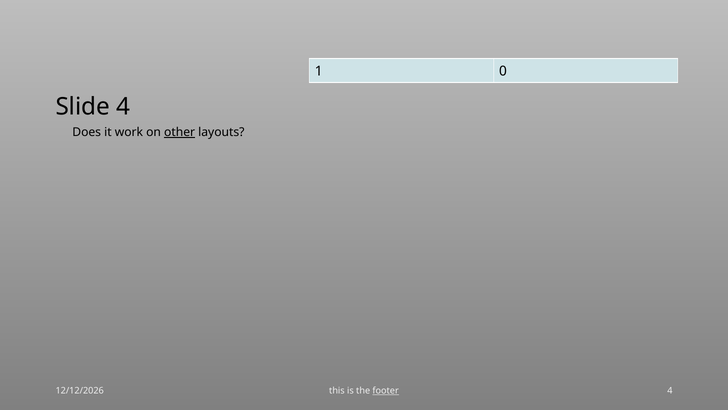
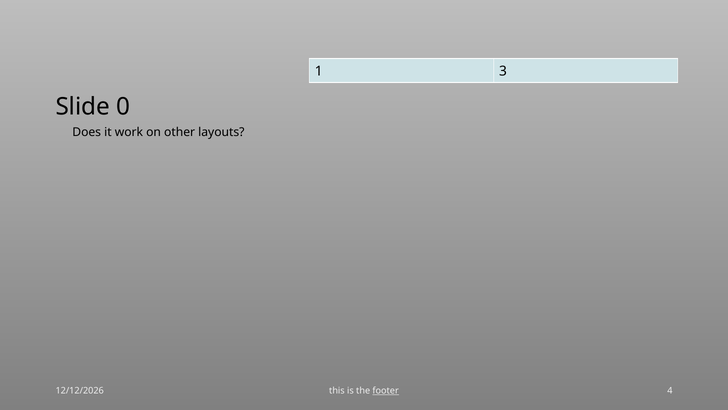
0: 0 -> 3
Slide 4: 4 -> 0
other underline: present -> none
